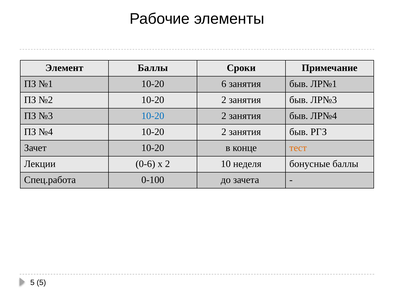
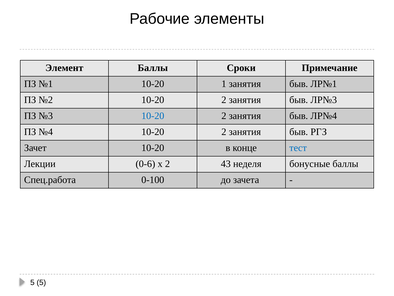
6: 6 -> 1
тест colour: orange -> blue
10: 10 -> 43
